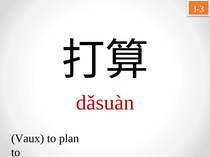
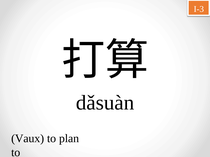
dǎsuàn colour: red -> black
